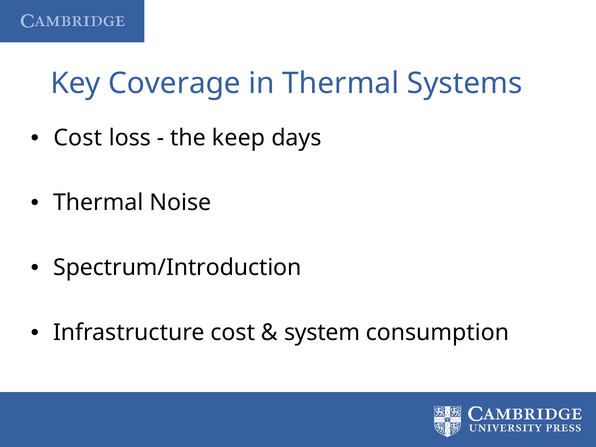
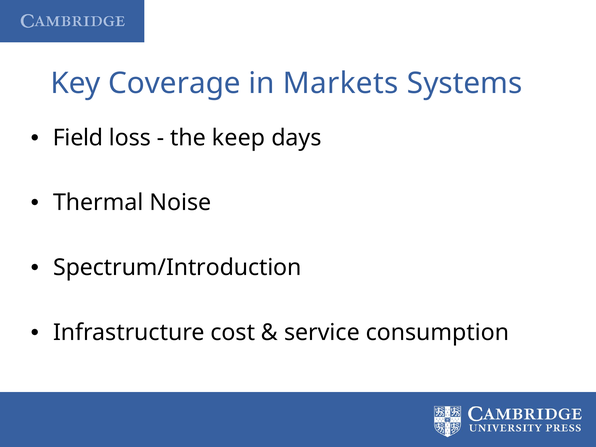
in Thermal: Thermal -> Markets
Cost at (78, 138): Cost -> Field
system: system -> service
